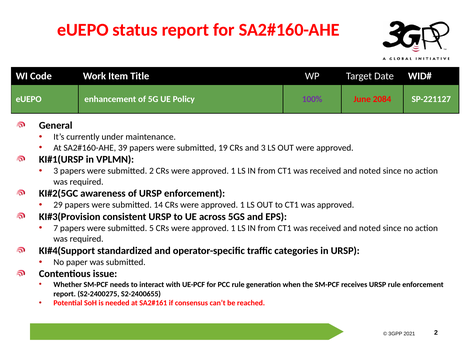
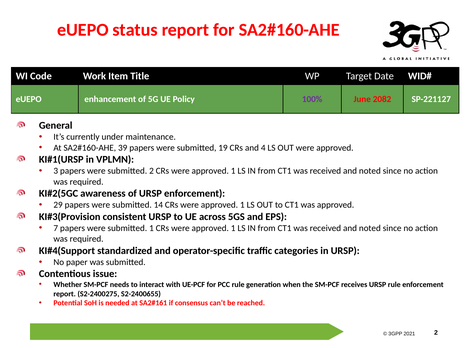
2084: 2084 -> 2082
and 3: 3 -> 4
submitted 5: 5 -> 1
